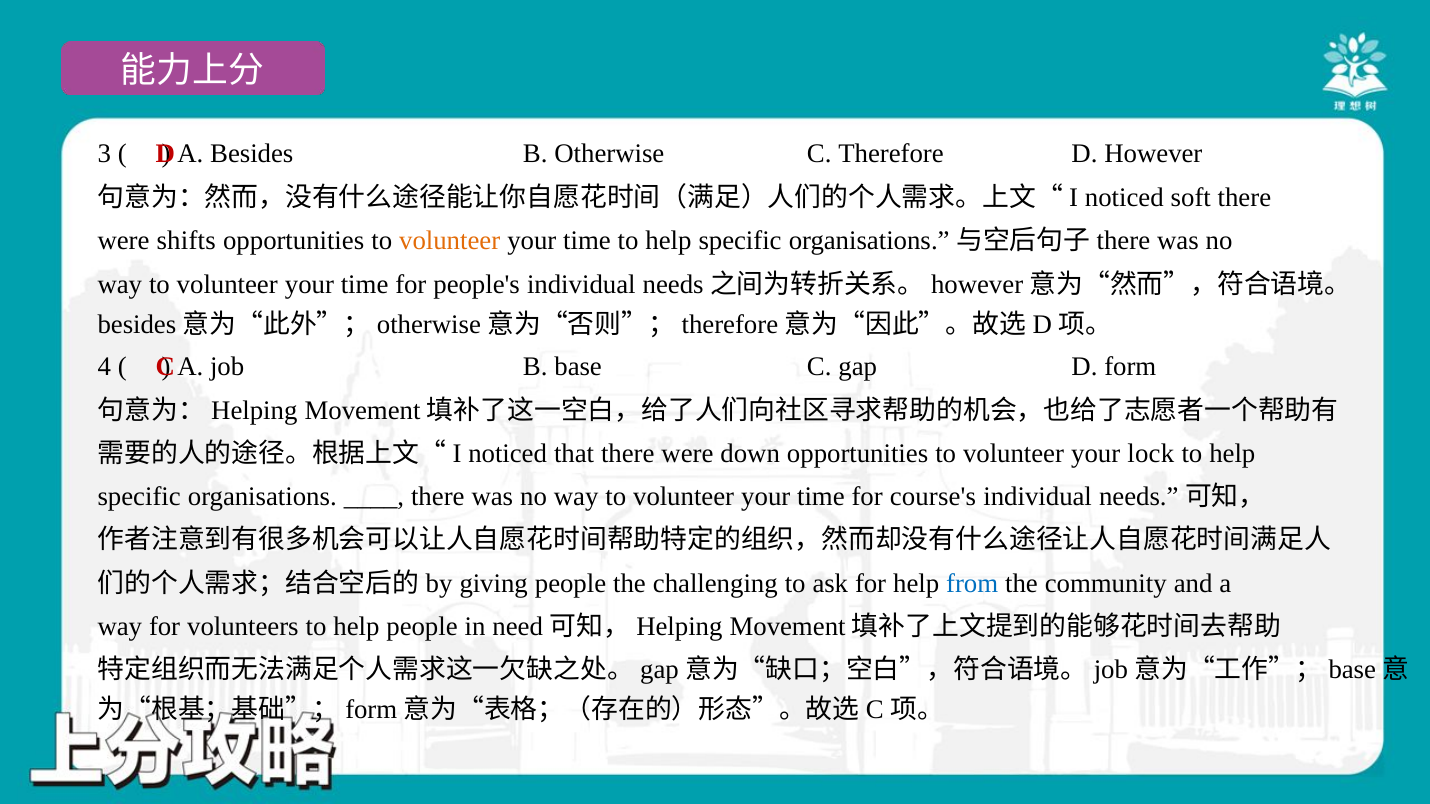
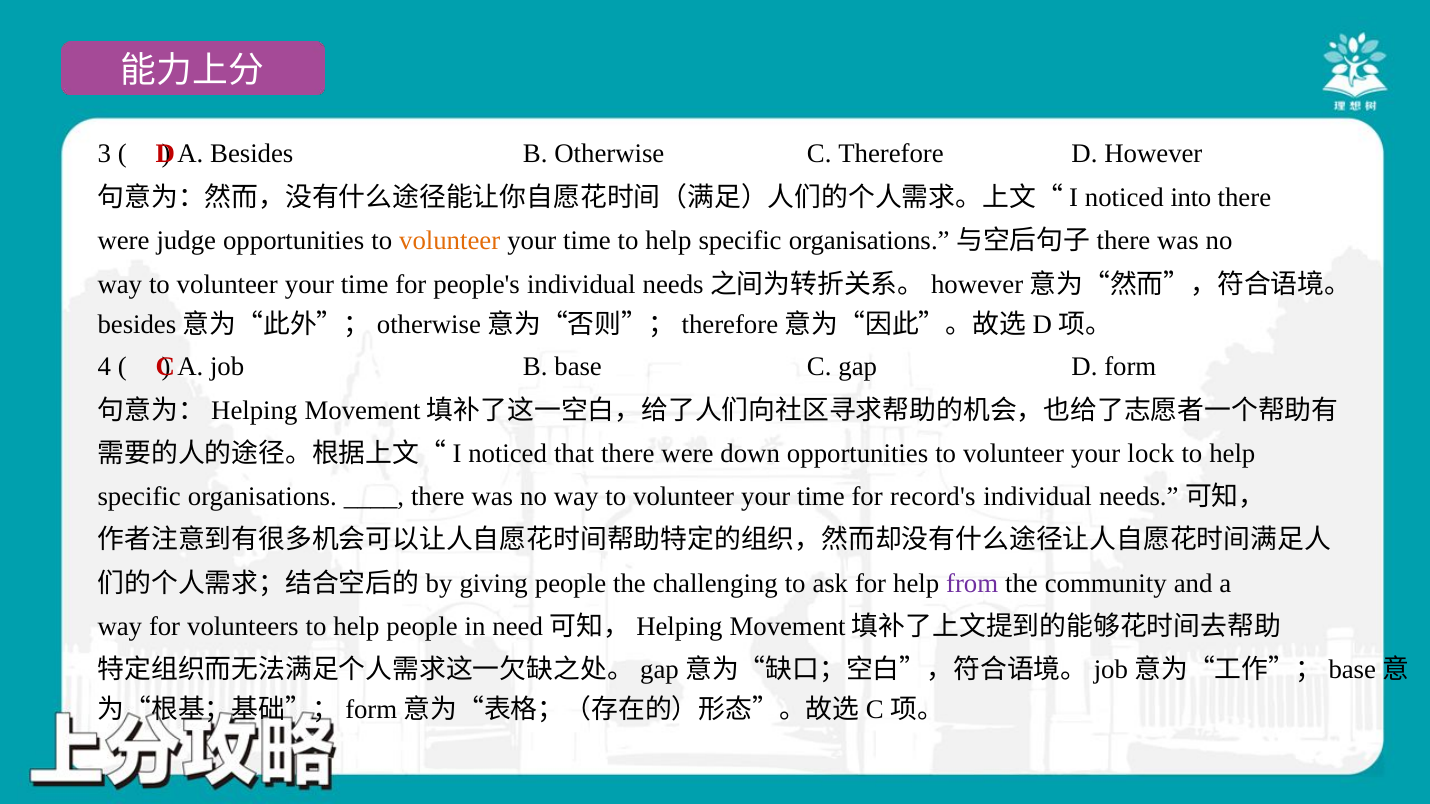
soft: soft -> into
shifts: shifts -> judge
course's: course's -> record's
from colour: blue -> purple
